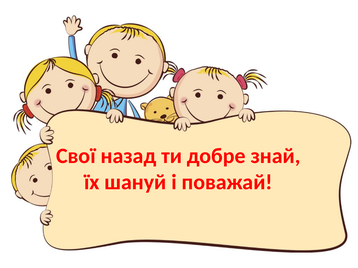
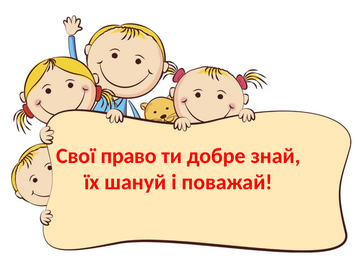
назад: назад -> право
